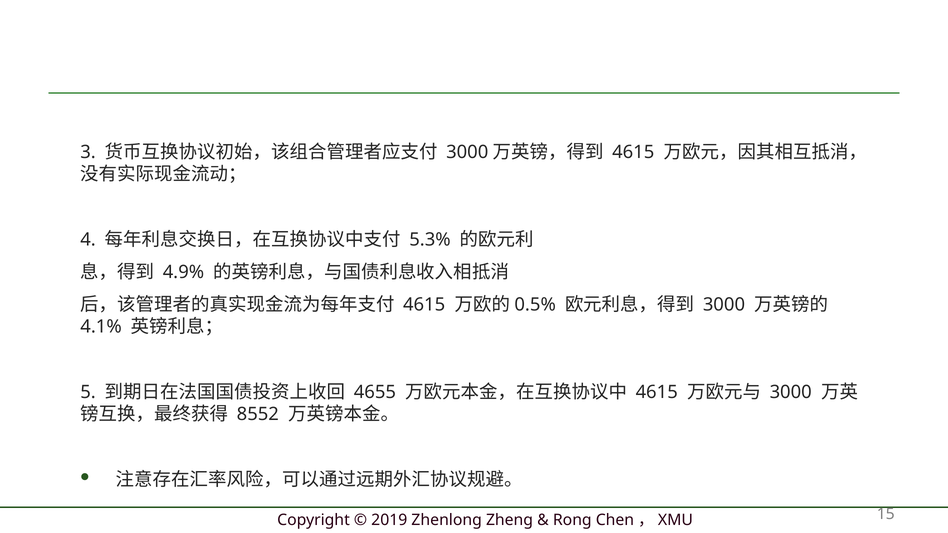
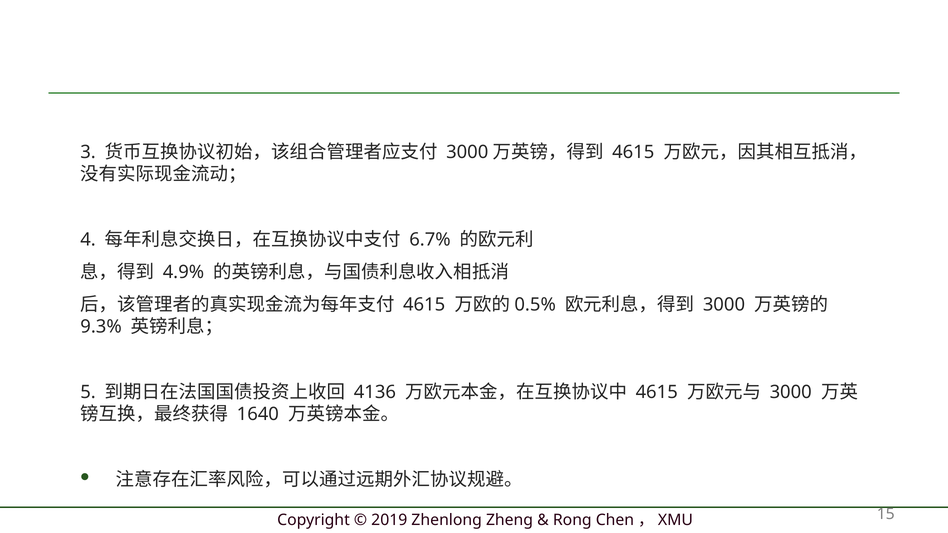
5.3%: 5.3% -> 6.7%
4.1%: 4.1% -> 9.3%
4655: 4655 -> 4136
8552: 8552 -> 1640
